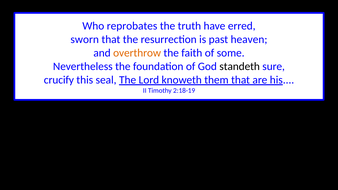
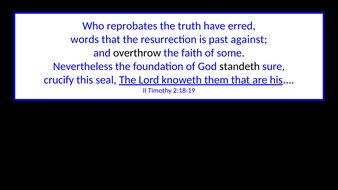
sworn: sworn -> words
heaven: heaven -> against
overthrow colour: orange -> black
